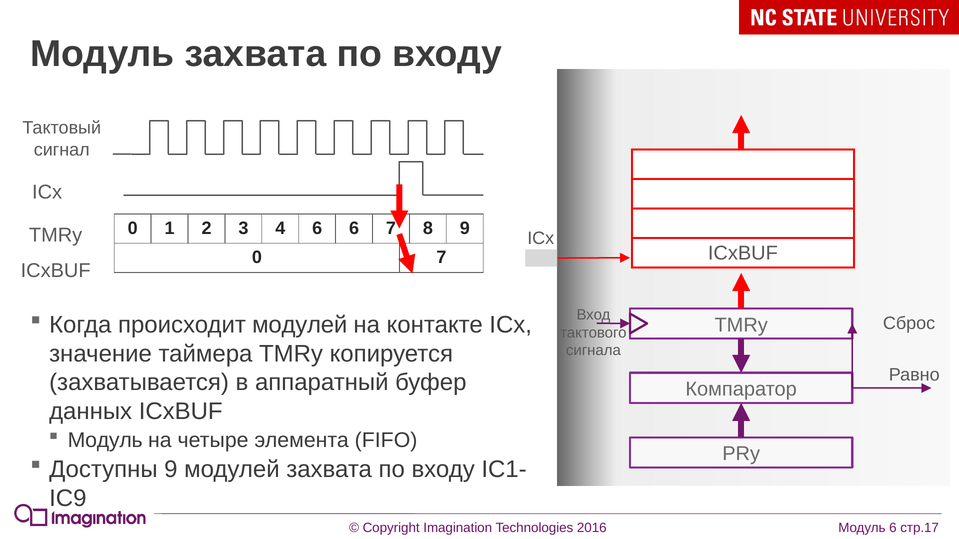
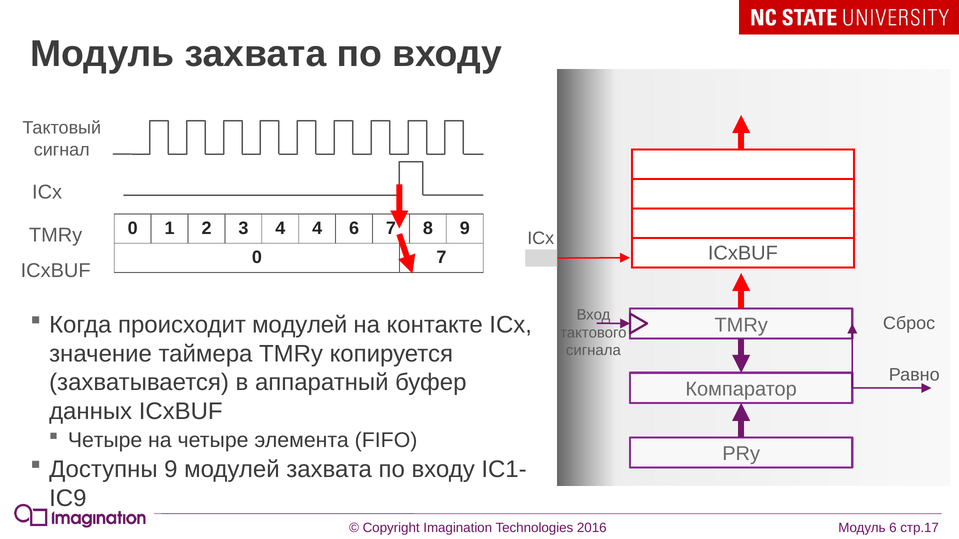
4 6: 6 -> 4
Модуль at (105, 440): Модуль -> Четыре
